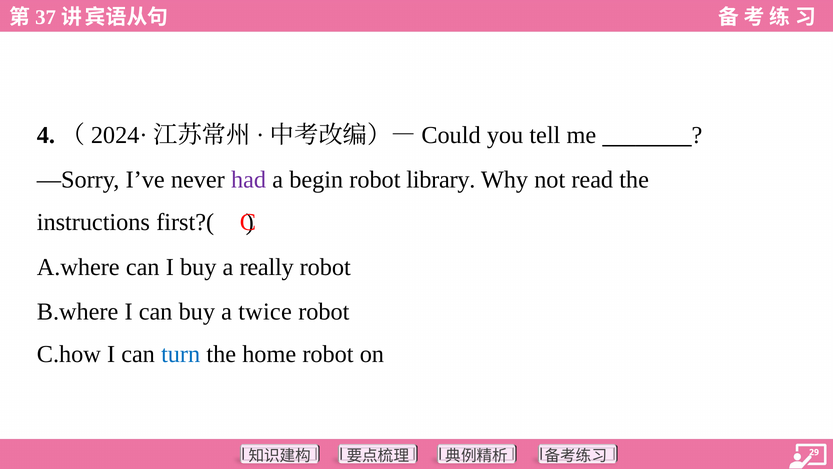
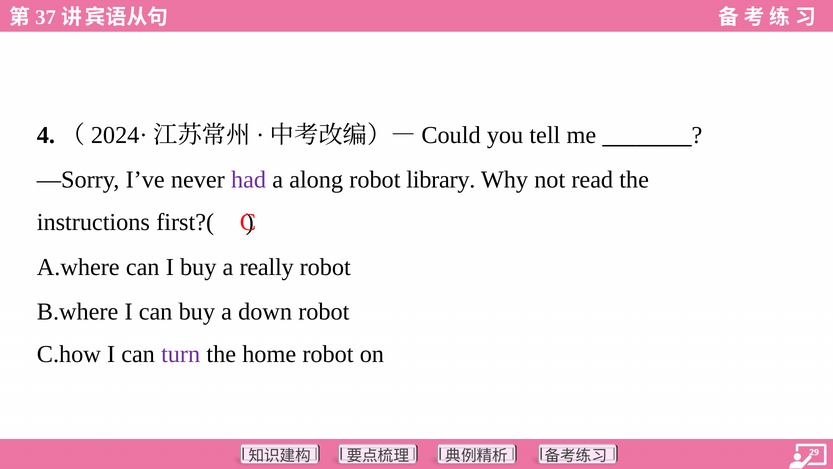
begin: begin -> along
twice: twice -> down
turn colour: blue -> purple
